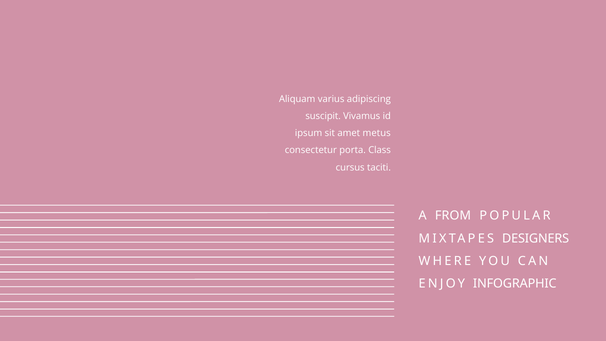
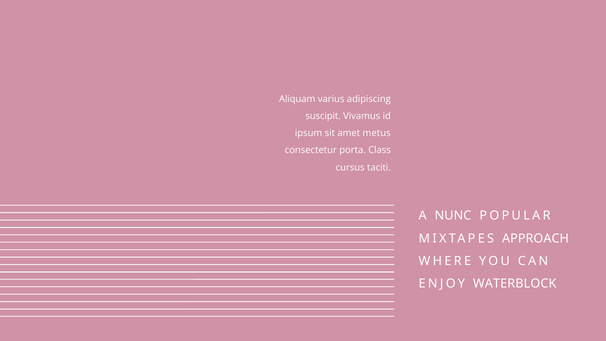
FROM: FROM -> NUNC
DESIGNERS: DESIGNERS -> APPROACH
INFOGRAPHIC: INFOGRAPHIC -> WATERBLOCK
